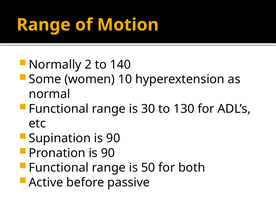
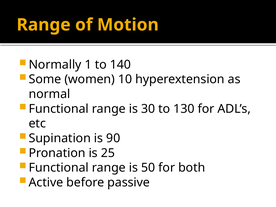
2: 2 -> 1
Pronation is 90: 90 -> 25
